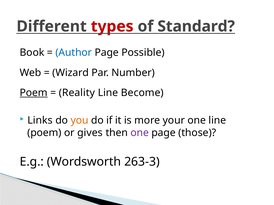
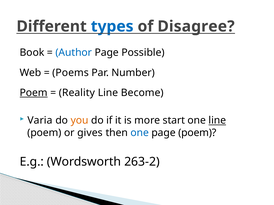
types colour: red -> blue
Standard: Standard -> Disagree
Wizard: Wizard -> Poems
Links: Links -> Varia
your: your -> start
line at (217, 121) underline: none -> present
one at (140, 133) colour: purple -> blue
page those: those -> poem
263-3: 263-3 -> 263-2
